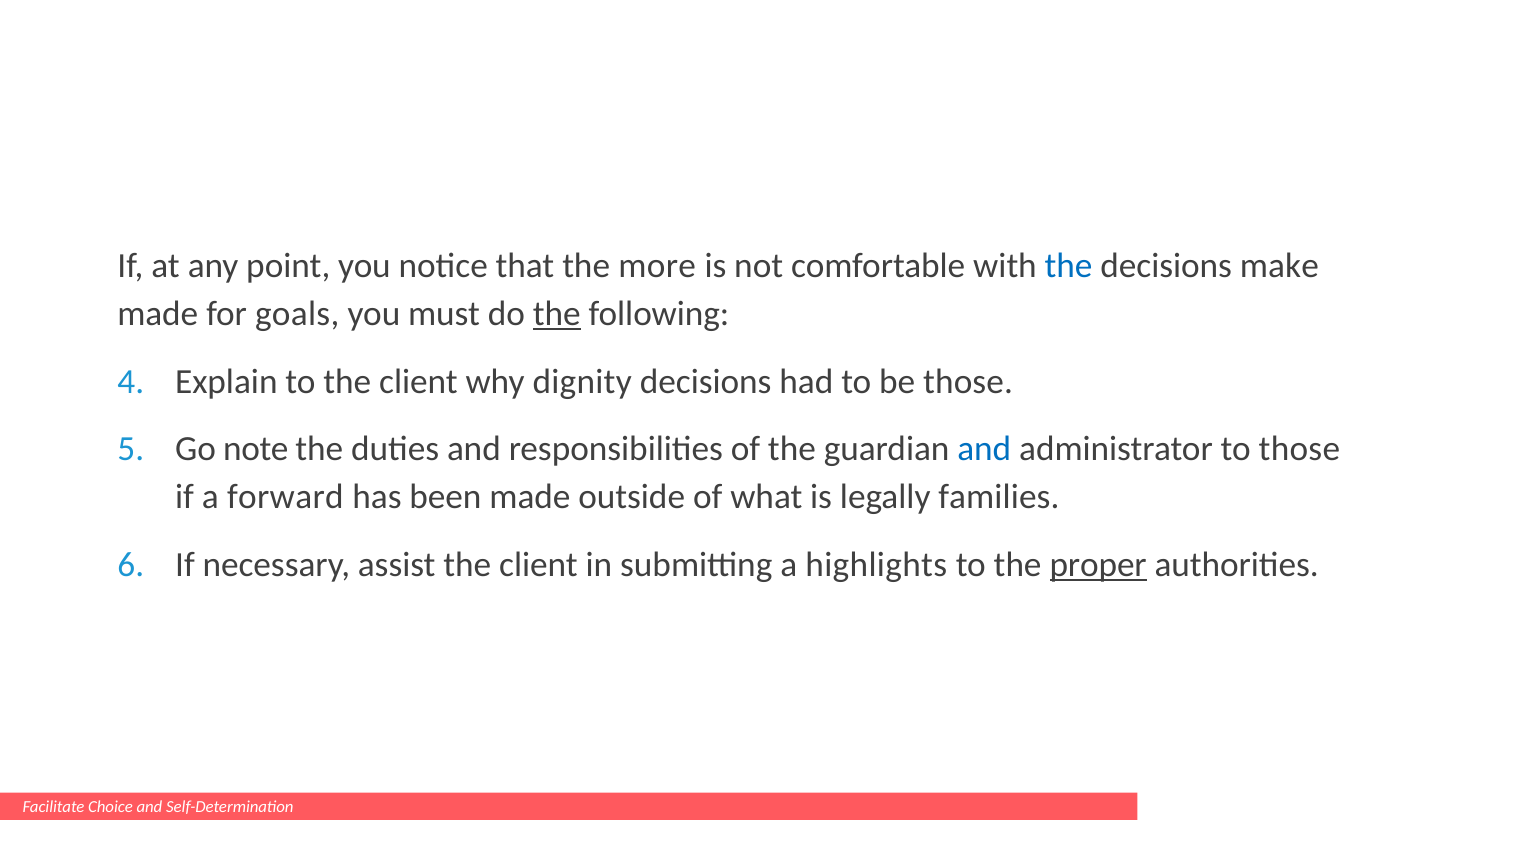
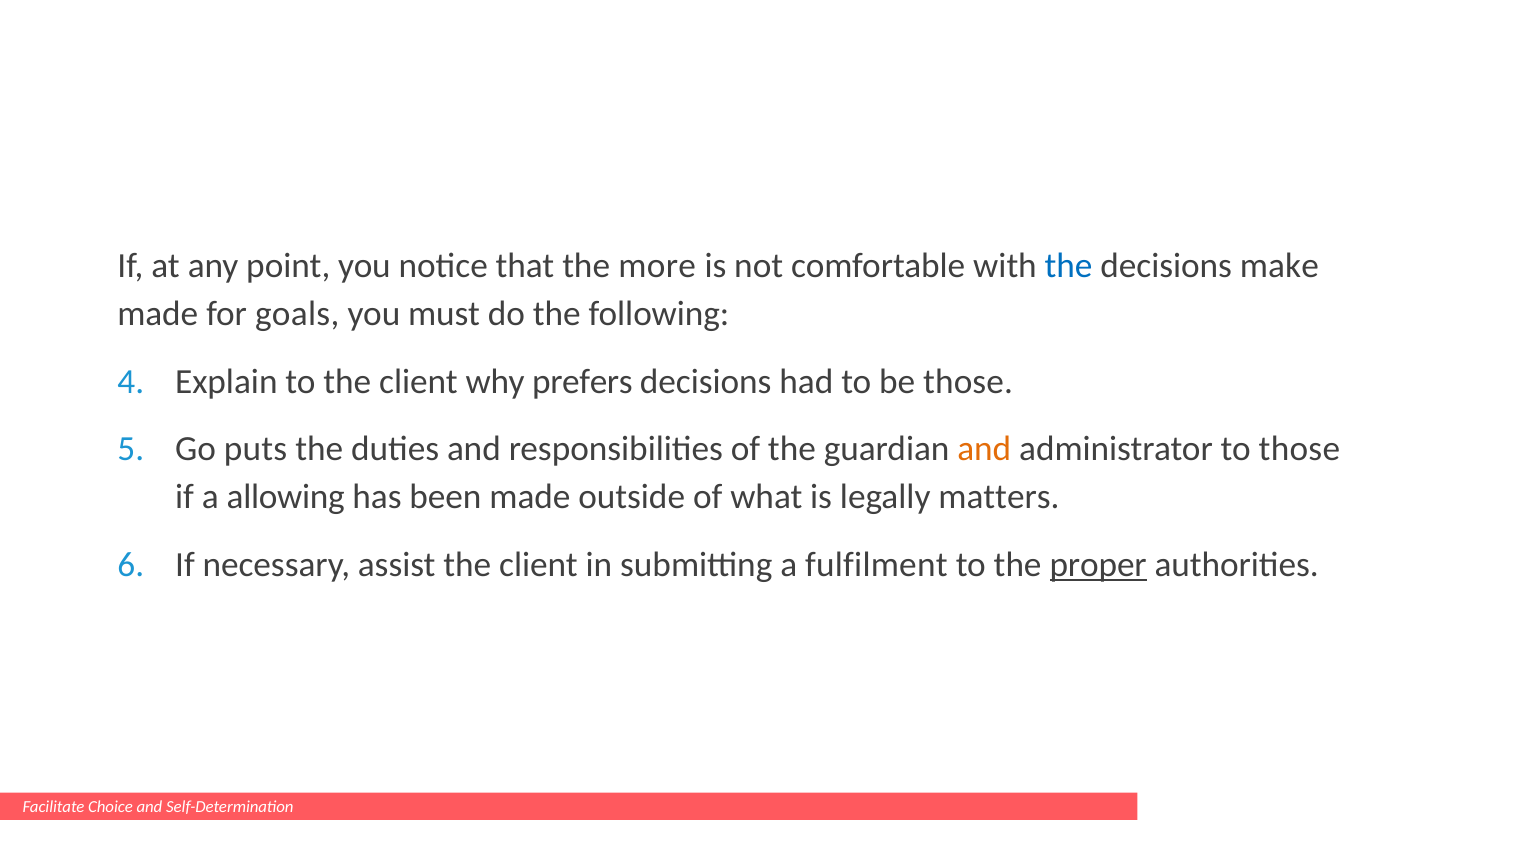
the at (557, 314) underline: present -> none
dignity: dignity -> prefers
note: note -> puts
and at (984, 449) colour: blue -> orange
forward: forward -> allowing
families: families -> matters
highlights: highlights -> fulfilment
